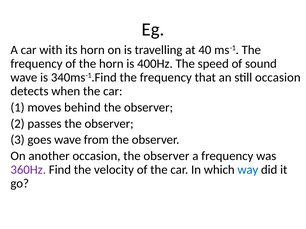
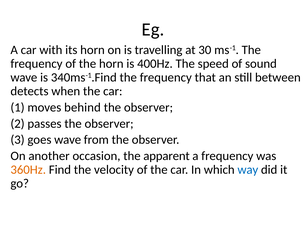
40: 40 -> 30
still occasion: occasion -> between
occasion the observer: observer -> apparent
360Hz colour: purple -> orange
